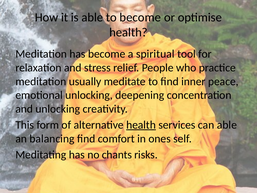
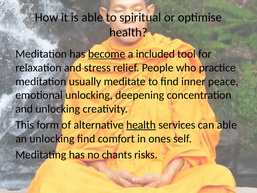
to become: become -> spiritual
become at (107, 54) underline: none -> present
spiritual: spiritual -> included
an balancing: balancing -> unlocking
